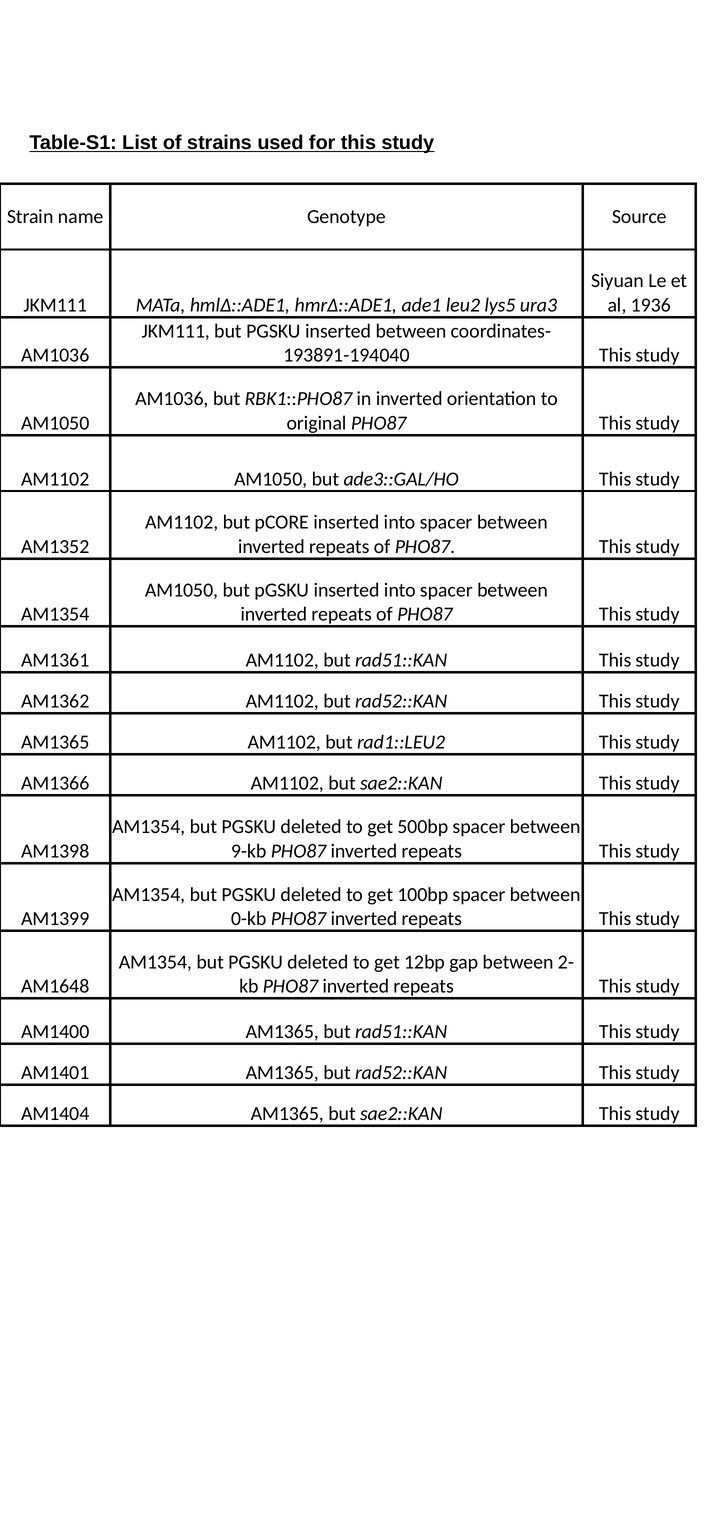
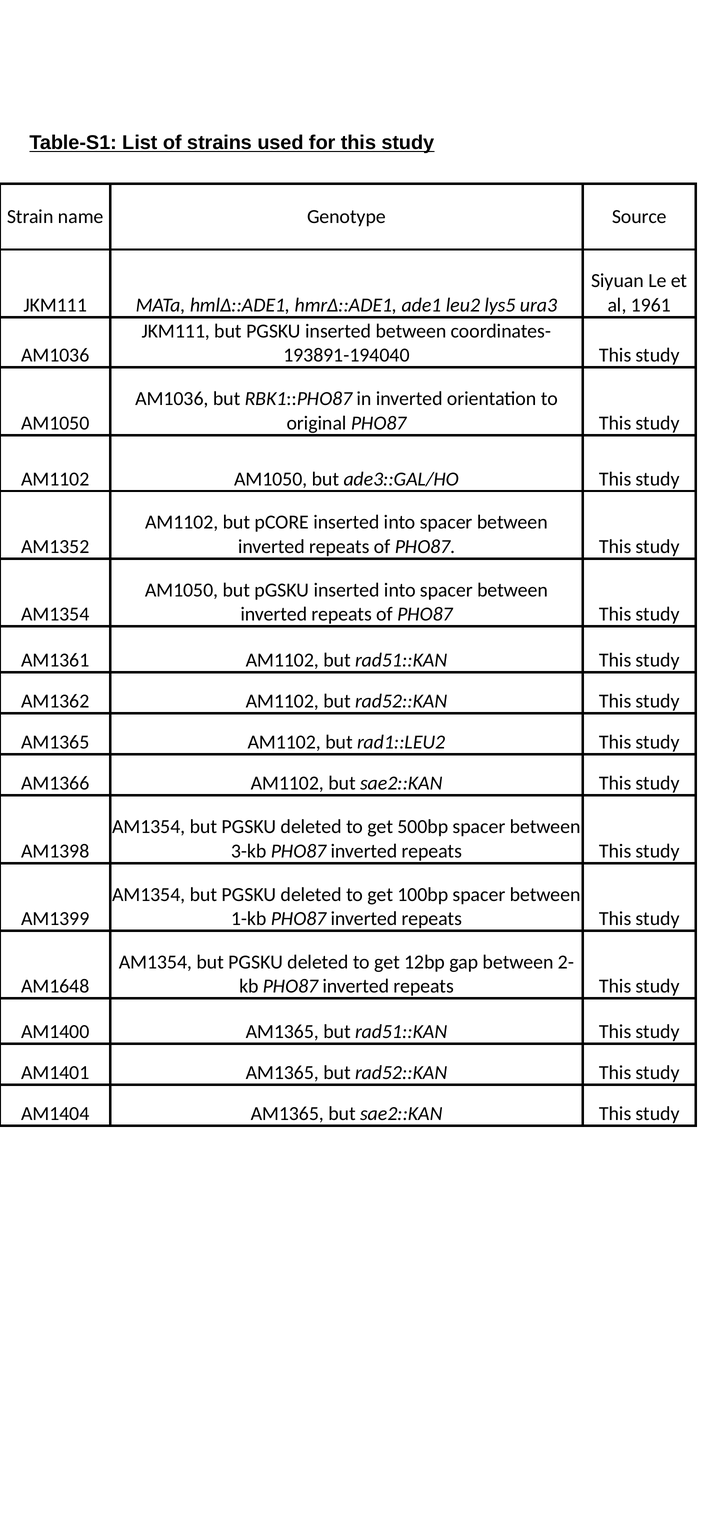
1936: 1936 -> 1961
9-kb: 9-kb -> 3-kb
0-kb: 0-kb -> 1-kb
